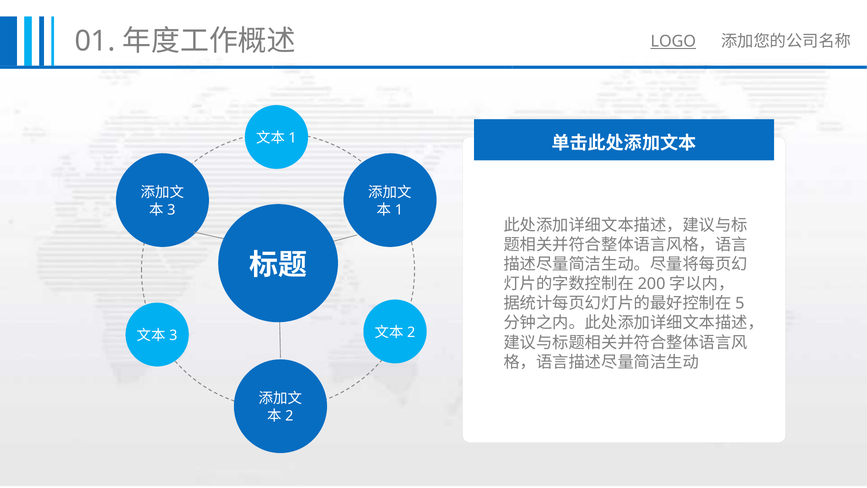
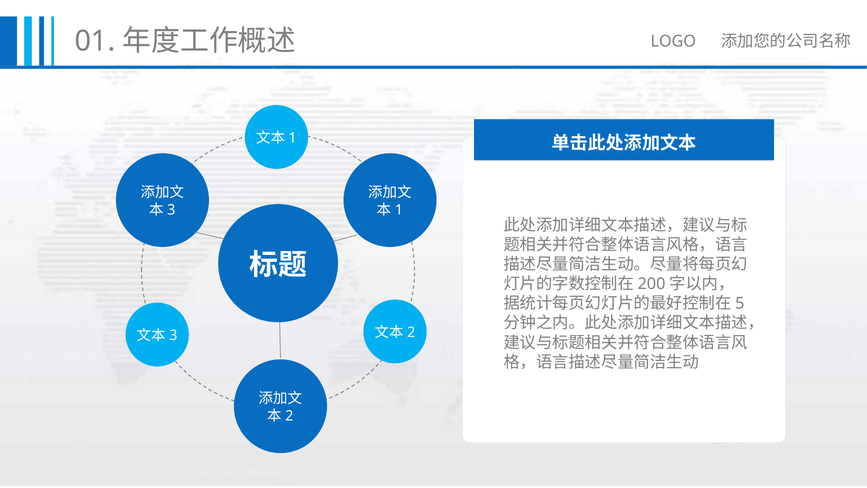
LOGO underline: present -> none
